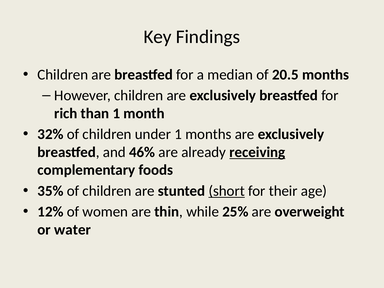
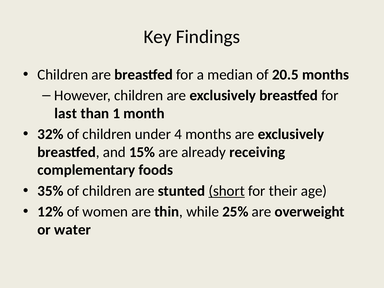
rich: rich -> last
under 1: 1 -> 4
46%: 46% -> 15%
receiving underline: present -> none
